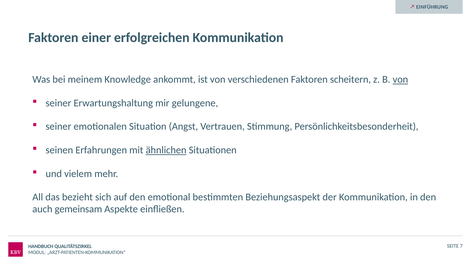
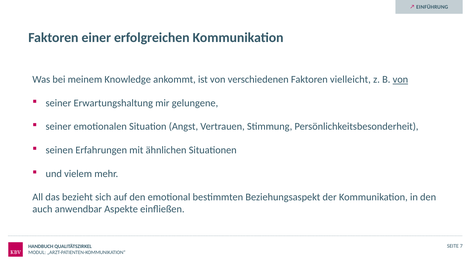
scheitern: scheitern -> vielleicht
ähnlichen underline: present -> none
gemeinsam: gemeinsam -> anwendbar
